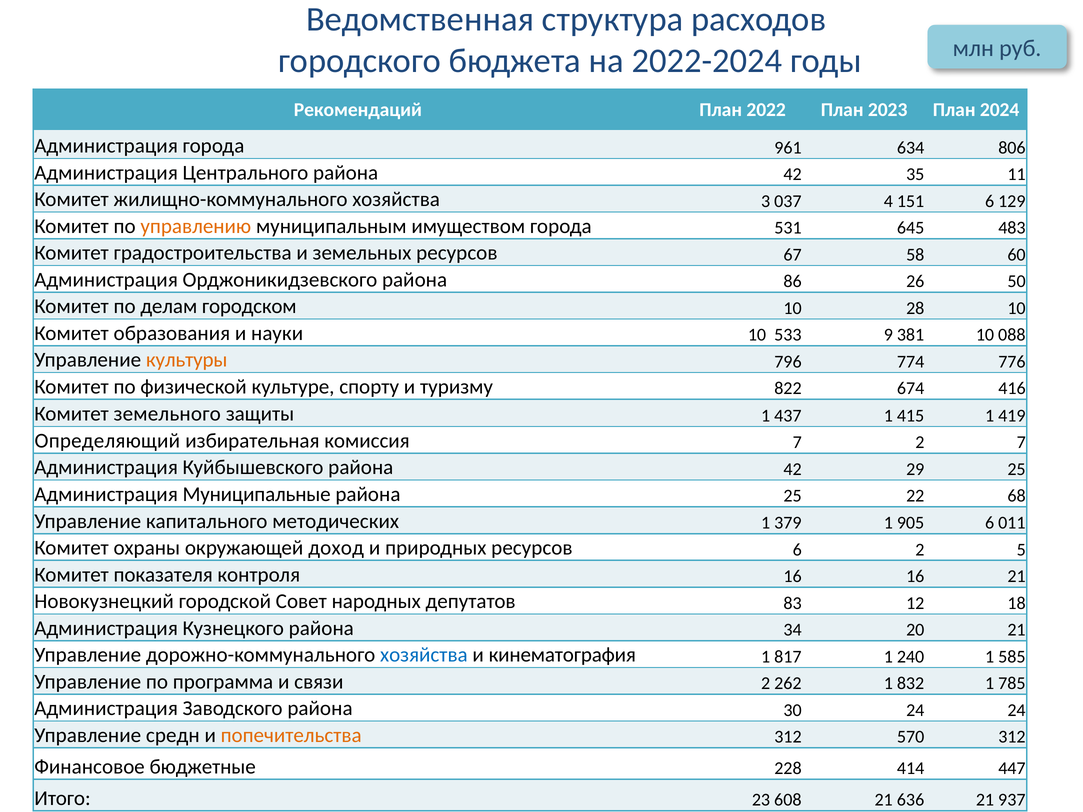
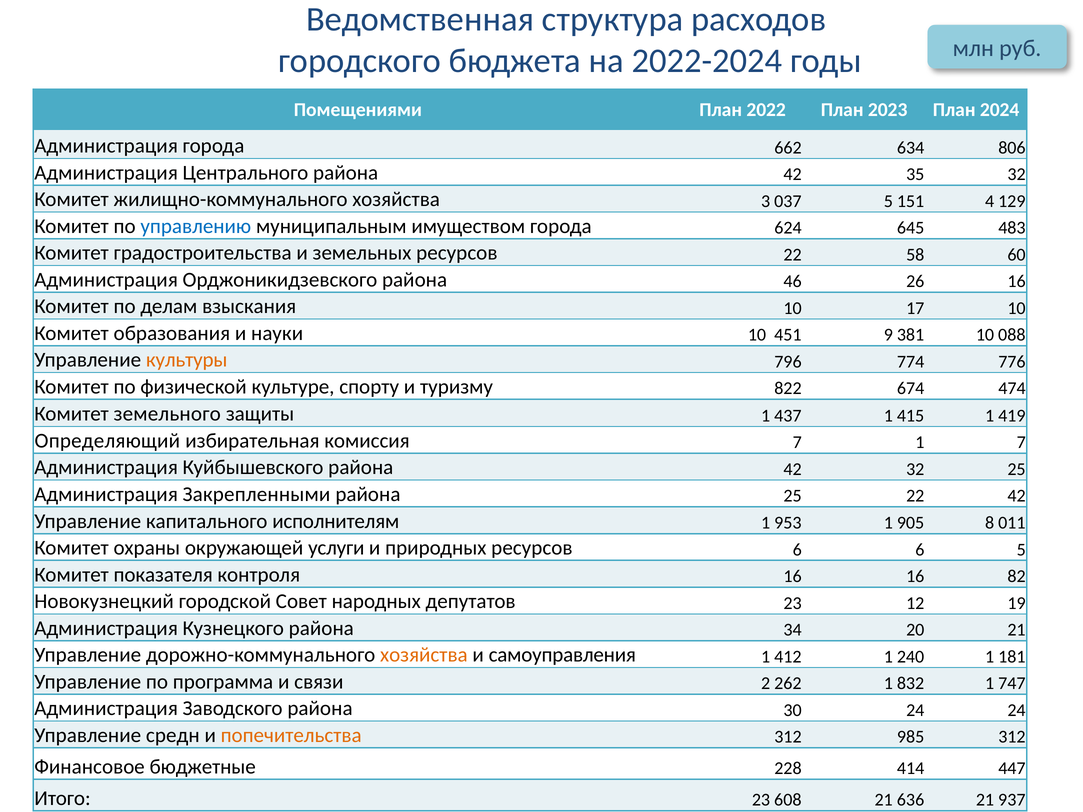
Рекомендаций: Рекомендаций -> Помещениями
961: 961 -> 662
35 11: 11 -> 32
037 4: 4 -> 5
151 6: 6 -> 4
управлению colour: orange -> blue
531: 531 -> 624
ресурсов 67: 67 -> 22
86: 86 -> 46
26 50: 50 -> 16
городском: городском -> взыскания
10 28: 28 -> 17
533: 533 -> 451
416: 416 -> 474
7 2: 2 -> 1
42 29: 29 -> 32
Муниципальные: Муниципальные -> Закрепленными
22 68: 68 -> 42
методических: методических -> исполнителям
379: 379 -> 953
905 6: 6 -> 8
доход: доход -> услуги
6 2: 2 -> 6
16 21: 21 -> 82
депутатов 83: 83 -> 23
18: 18 -> 19
хозяйства at (424, 655) colour: blue -> orange
кинематография: кинематография -> самоуправления
817: 817 -> 412
585: 585 -> 181
785: 785 -> 747
570: 570 -> 985
